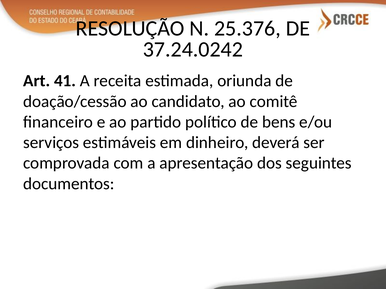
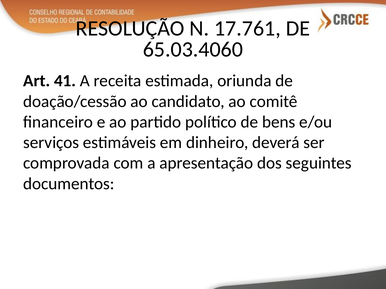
25.376: 25.376 -> 17.761
37.24.0242: 37.24.0242 -> 65.03.4060
